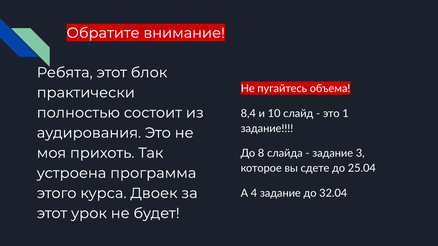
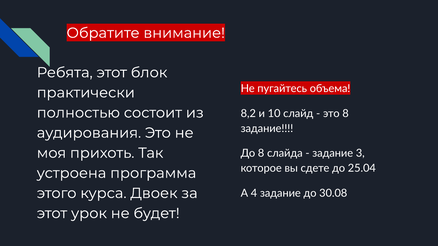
8,4: 8,4 -> 8,2
это 1: 1 -> 8
32.04: 32.04 -> 30.08
